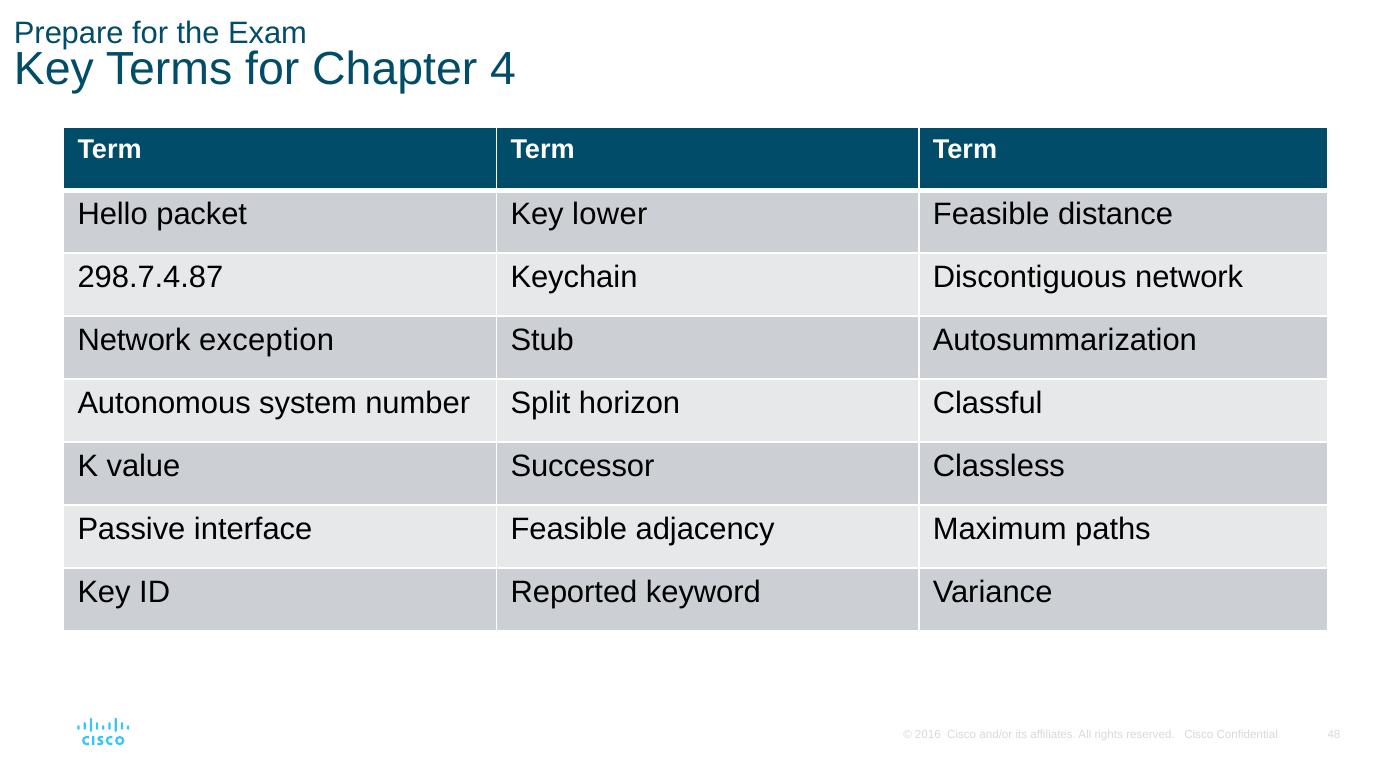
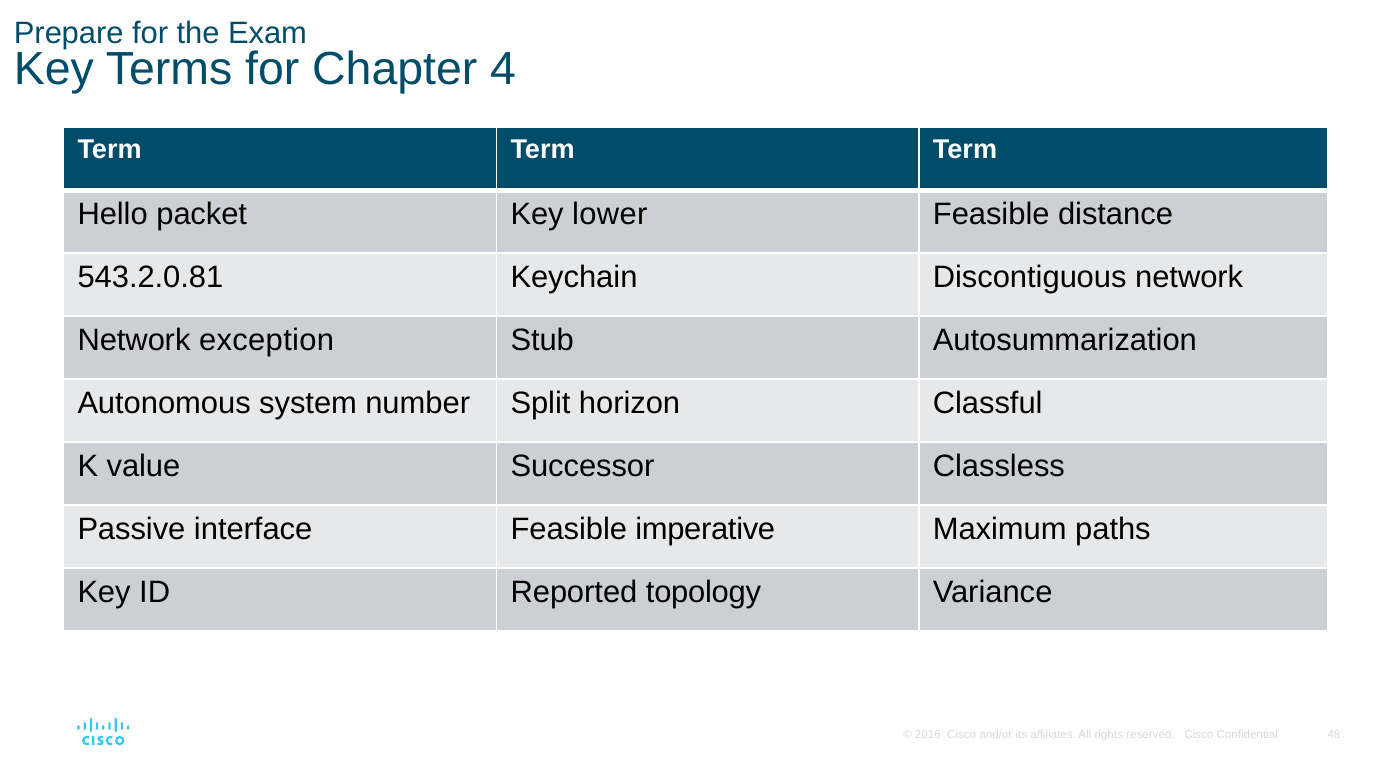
298.7.4.87: 298.7.4.87 -> 543.2.0.81
adjacency: adjacency -> imperative
keyword: keyword -> topology
